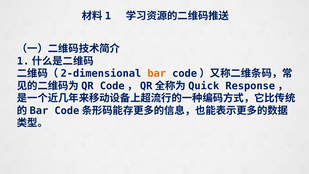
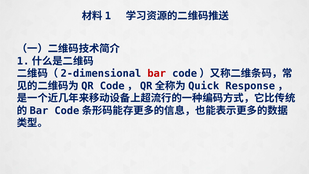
bar colour: orange -> red
